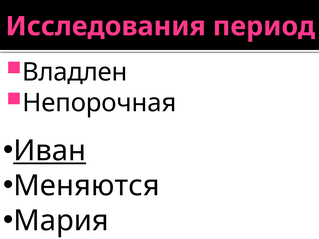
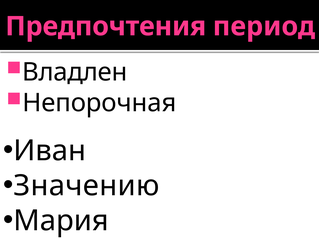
Исследования: Исследования -> Предпочтения
Иван underline: present -> none
Меняются: Меняются -> Значению
